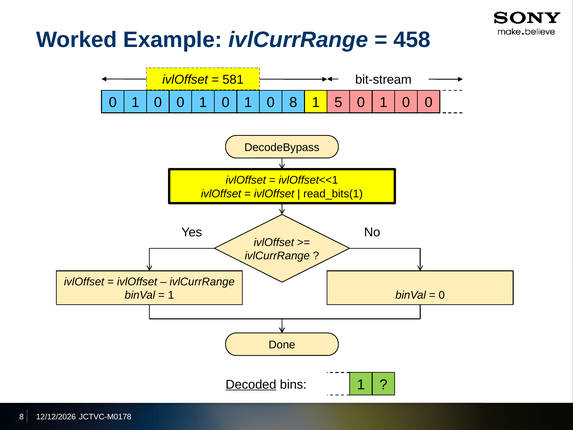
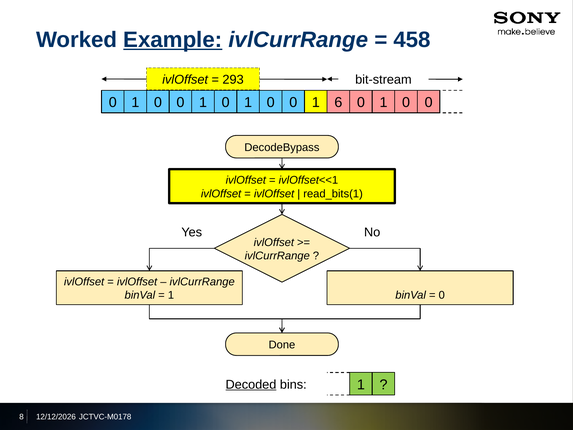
Example underline: none -> present
581: 581 -> 293
8 at (293, 102): 8 -> 0
5: 5 -> 6
